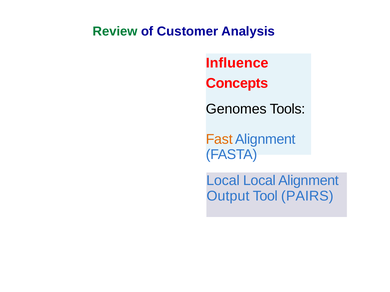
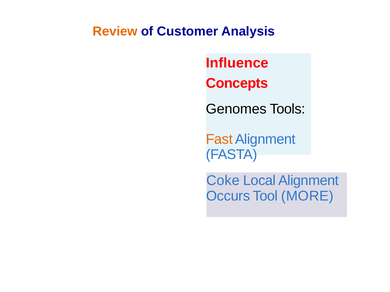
Review colour: green -> orange
Local at (223, 181): Local -> Coke
Output: Output -> Occurs
PAIRS: PAIRS -> MORE
